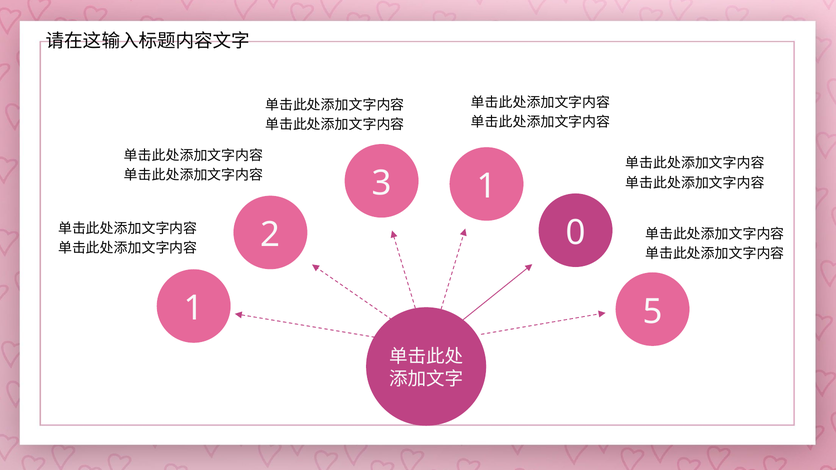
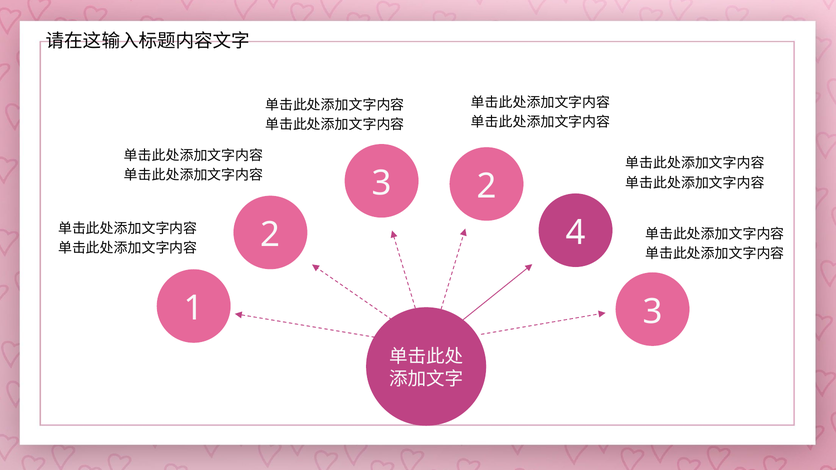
1 at (486, 186): 1 -> 2
0: 0 -> 4
1 5: 5 -> 3
